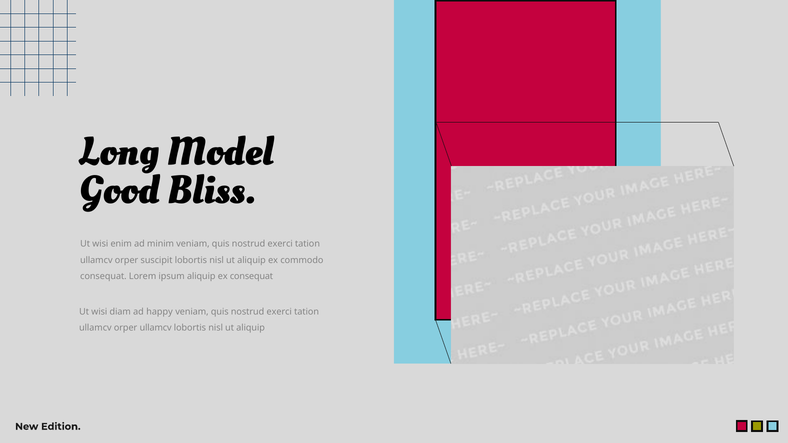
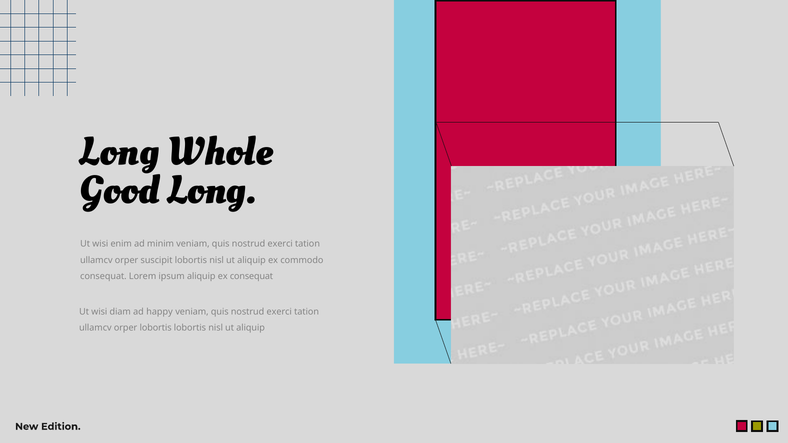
Model: Model -> Whole
Good Bliss: Bliss -> Long
orper ullamcv: ullamcv -> lobortis
